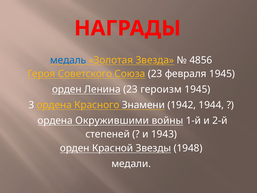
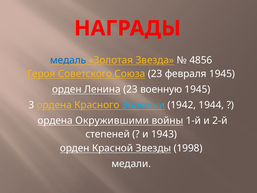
героизм: героизм -> военную
Знамени colour: white -> light blue
1948: 1948 -> 1998
